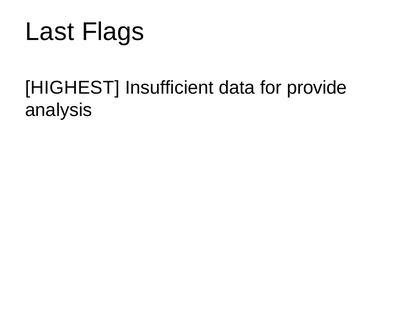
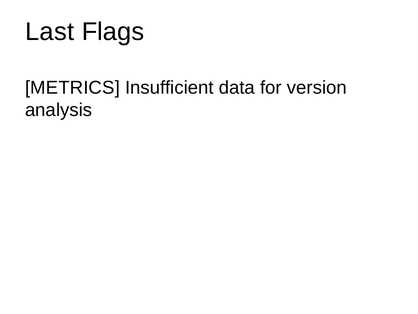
HIGHEST: HIGHEST -> METRICS
provide: provide -> version
